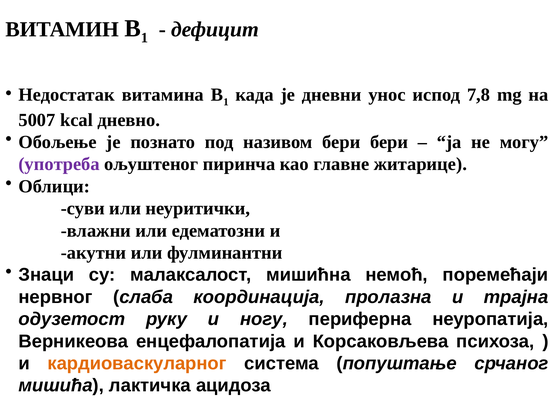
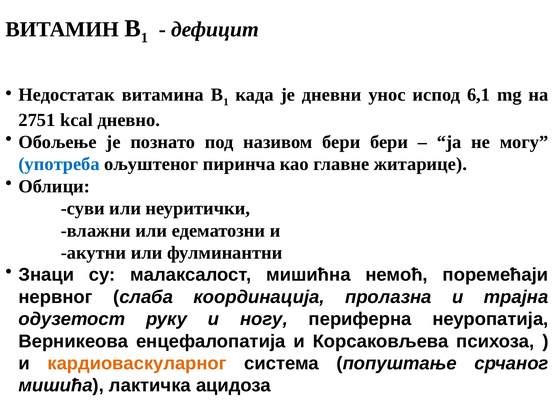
7,8: 7,8 -> 6,1
5007: 5007 -> 2751
употреба colour: purple -> blue
